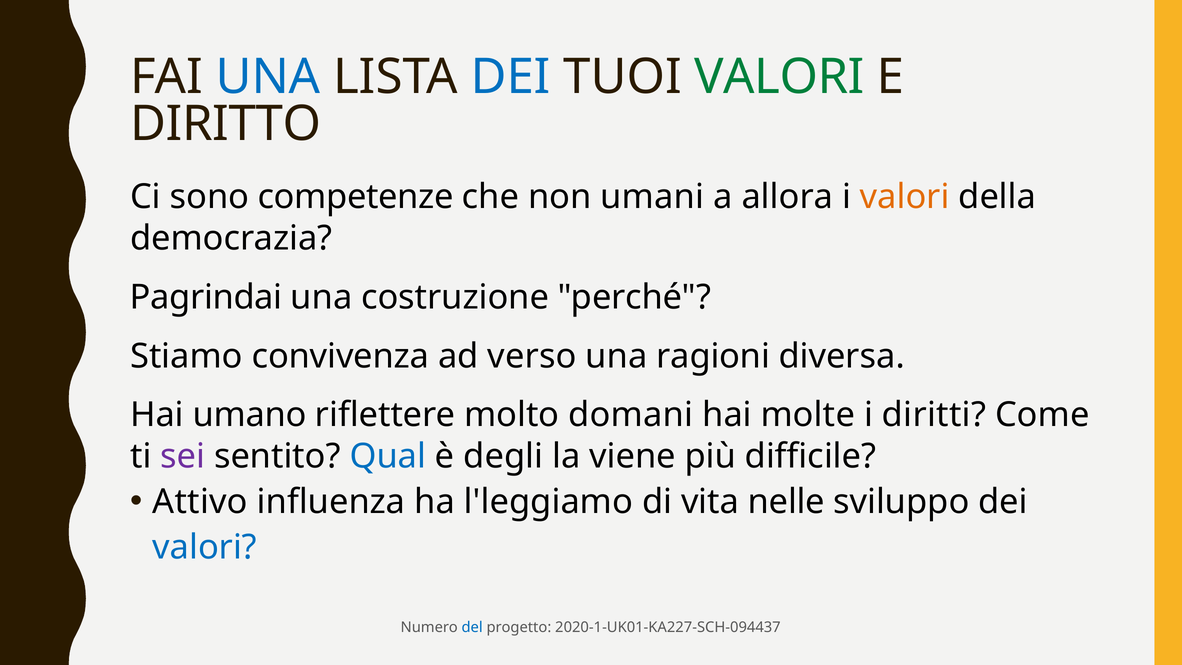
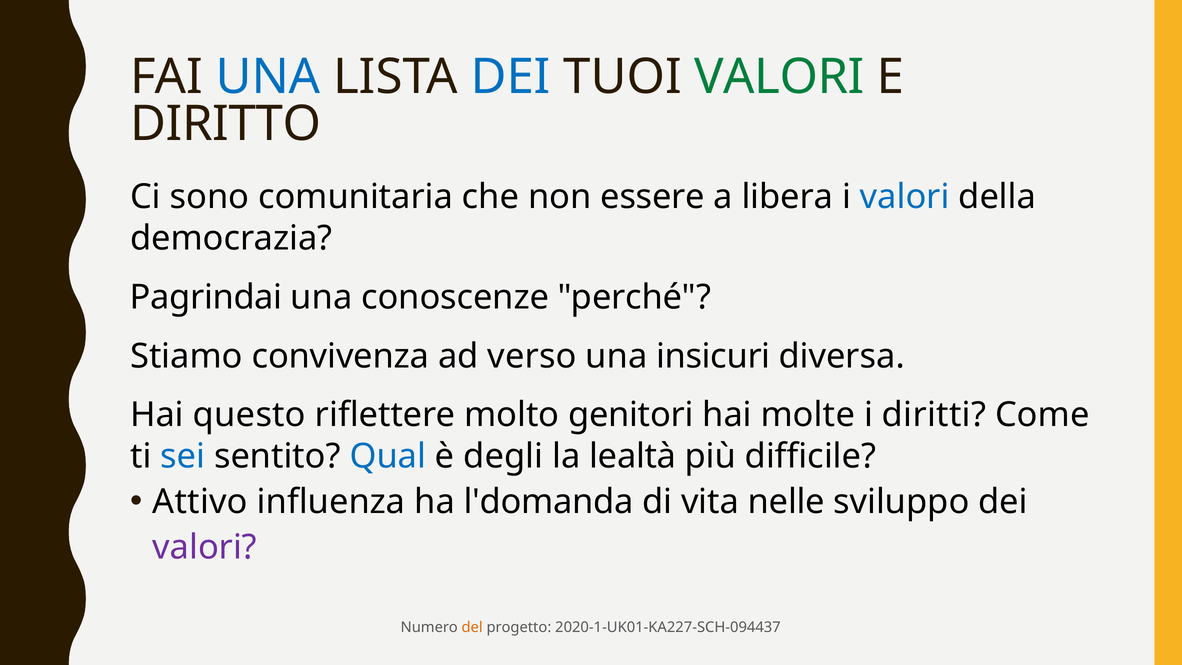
competenze: competenze -> comunitaria
umani: umani -> essere
allora: allora -> libera
valori at (905, 197) colour: orange -> blue
costruzione: costruzione -> conoscenze
ragioni: ragioni -> insicuri
umano: umano -> questo
domani: domani -> genitori
sei colour: purple -> blue
viene: viene -> lealtà
l'leggiamo: l'leggiamo -> l'domanda
valori at (205, 547) colour: blue -> purple
del colour: blue -> orange
